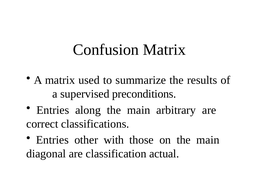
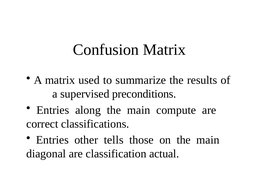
arbitrary: arbitrary -> compute
with: with -> tells
